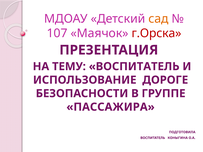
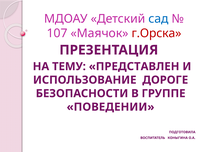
сад colour: orange -> blue
ТЕМУ ВОСПИТАТЕЛЬ: ВОСПИТАТЕЛЬ -> ПРЕДСТАВЛЕН
ПАССАЖИРА: ПАССАЖИРА -> ПОВЕДЕНИИ
